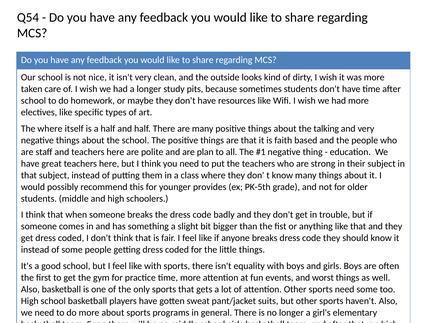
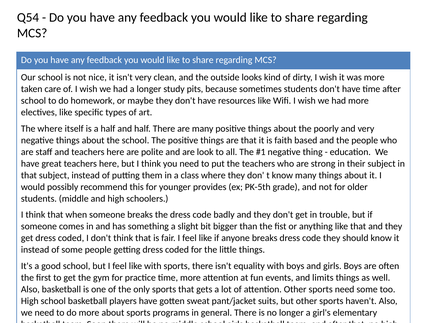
talking: talking -> poorly
plan: plan -> look
worst: worst -> limits
